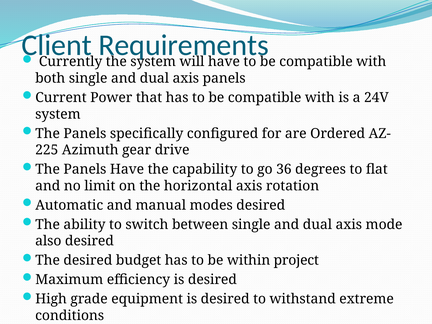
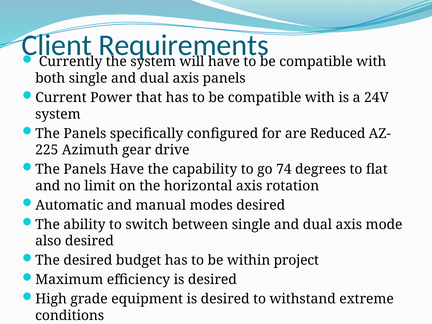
Ordered: Ordered -> Reduced
36: 36 -> 74
